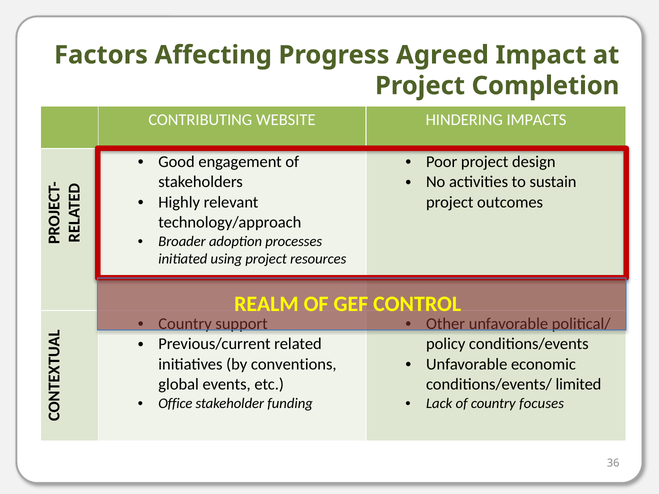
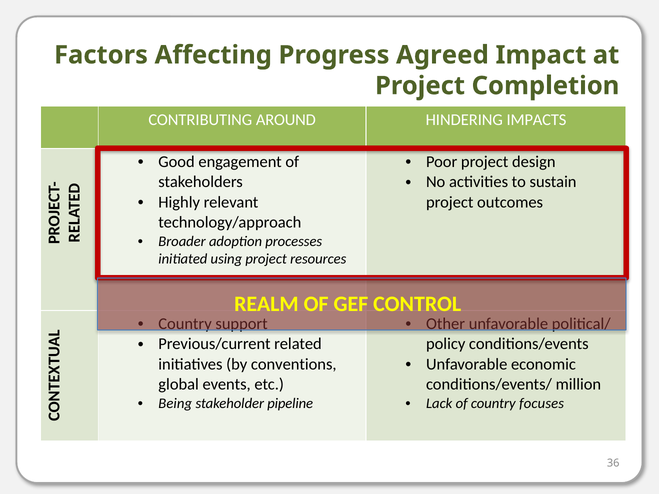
WEBSITE: WEBSITE -> AROUND
limited: limited -> million
Office: Office -> Being
funding: funding -> pipeline
